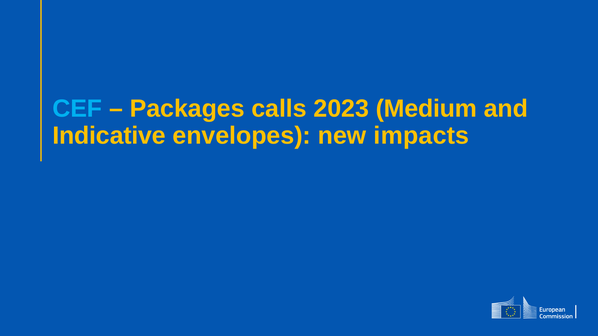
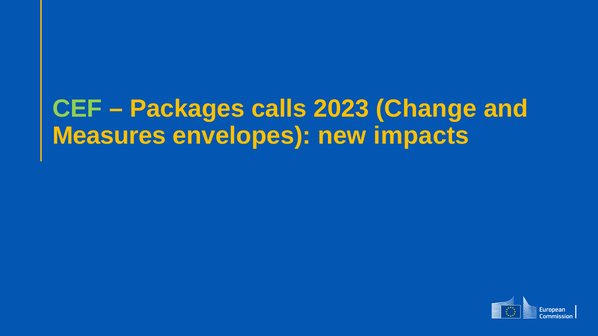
CEF colour: light blue -> light green
Medium: Medium -> Change
Indicative: Indicative -> Measures
